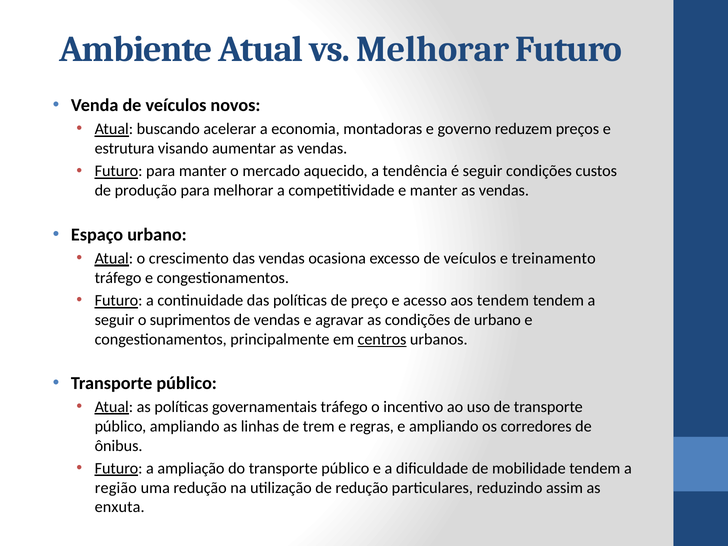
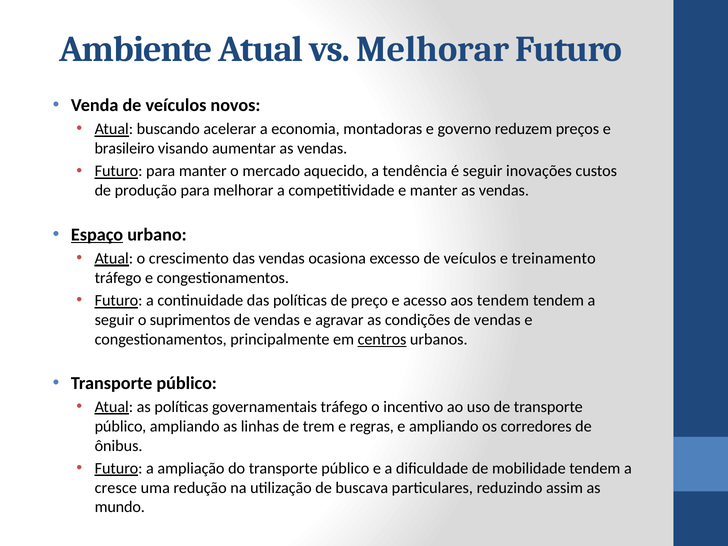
estrutura: estrutura -> brasileiro
seguir condições: condições -> inovações
Espaço underline: none -> present
condições de urbano: urbano -> vendas
região: região -> cresce
de redução: redução -> buscava
enxuta: enxuta -> mundo
